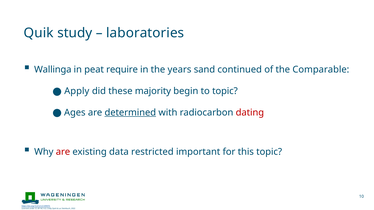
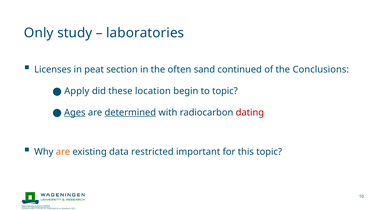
Quik at (39, 33): Quik -> Only
Wallinga: Wallinga -> Licenses
require: require -> section
years: years -> often
Comparable: Comparable -> Conclusions
majority: majority -> location
Ages underline: none -> present
are at (63, 152) colour: red -> orange
